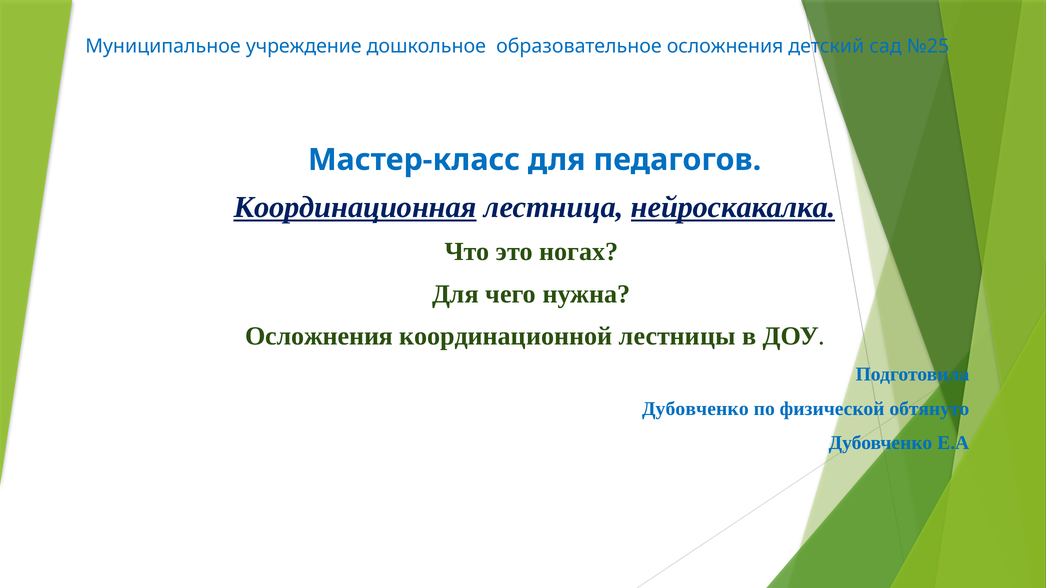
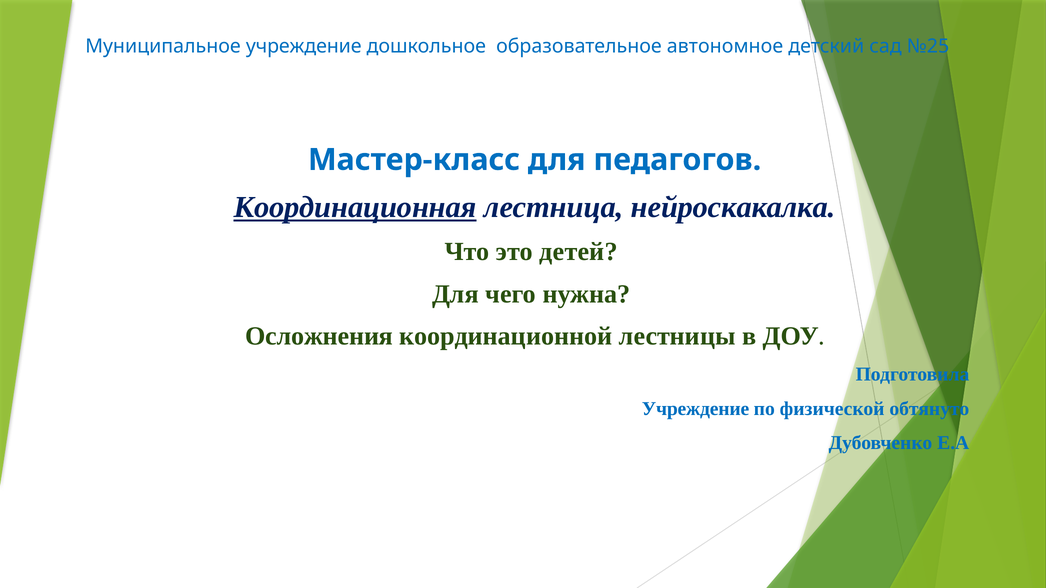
образовательное осложнения: осложнения -> автономное
нейроскакалка underline: present -> none
ногах: ногах -> детей
Дубовченко at (695, 409): Дубовченко -> Учреждение
